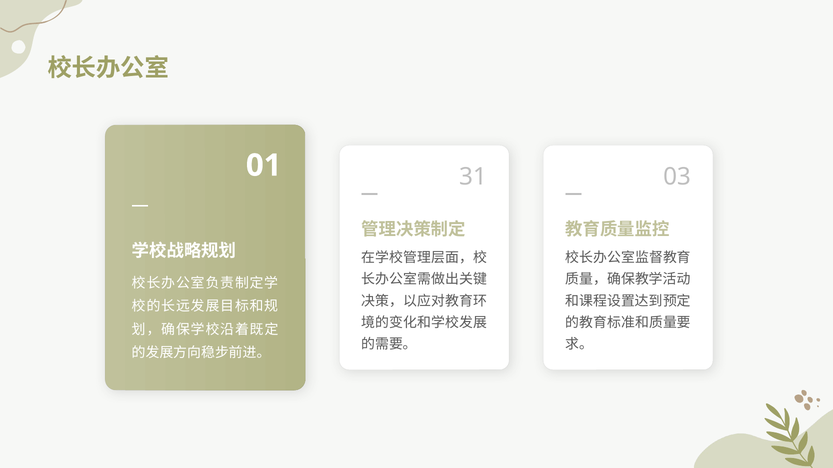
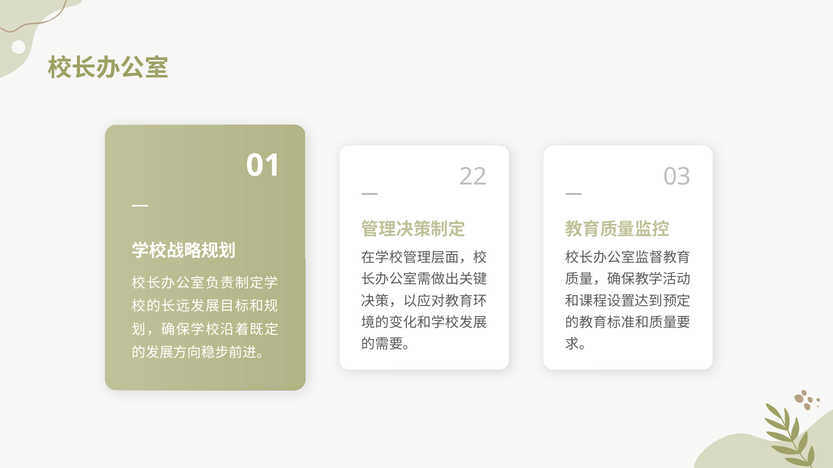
31: 31 -> 22
